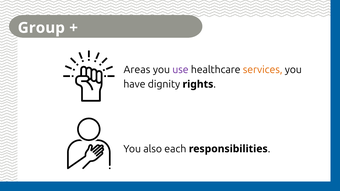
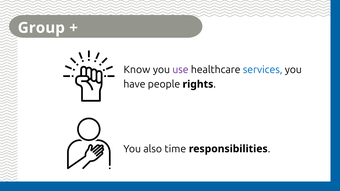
Areas: Areas -> Know
services colour: orange -> blue
dignity: dignity -> people
each: each -> time
